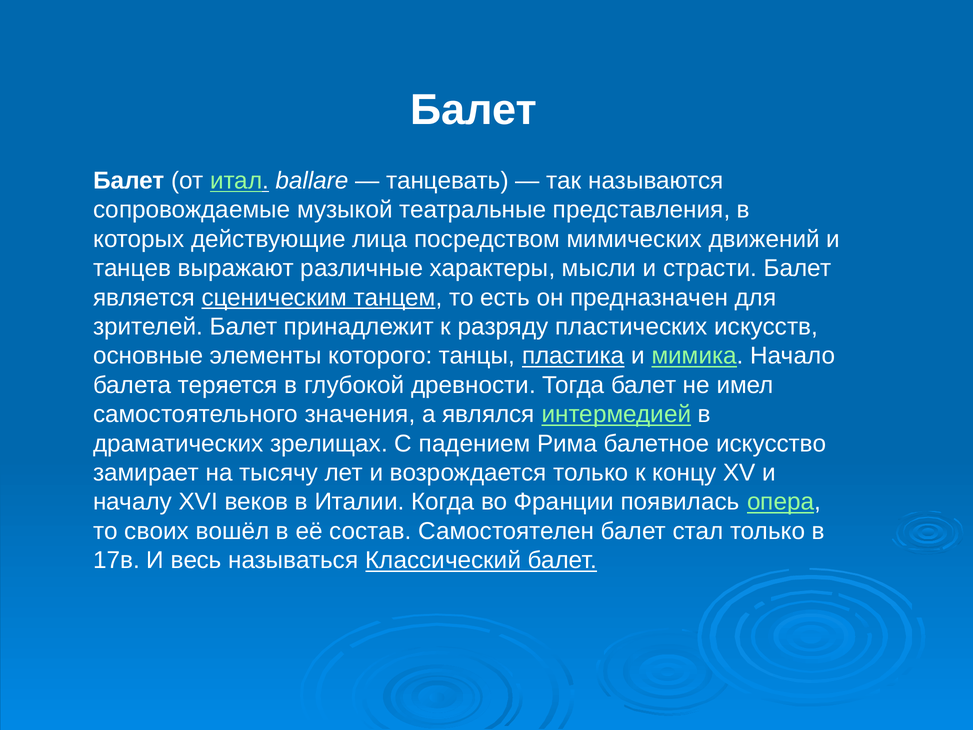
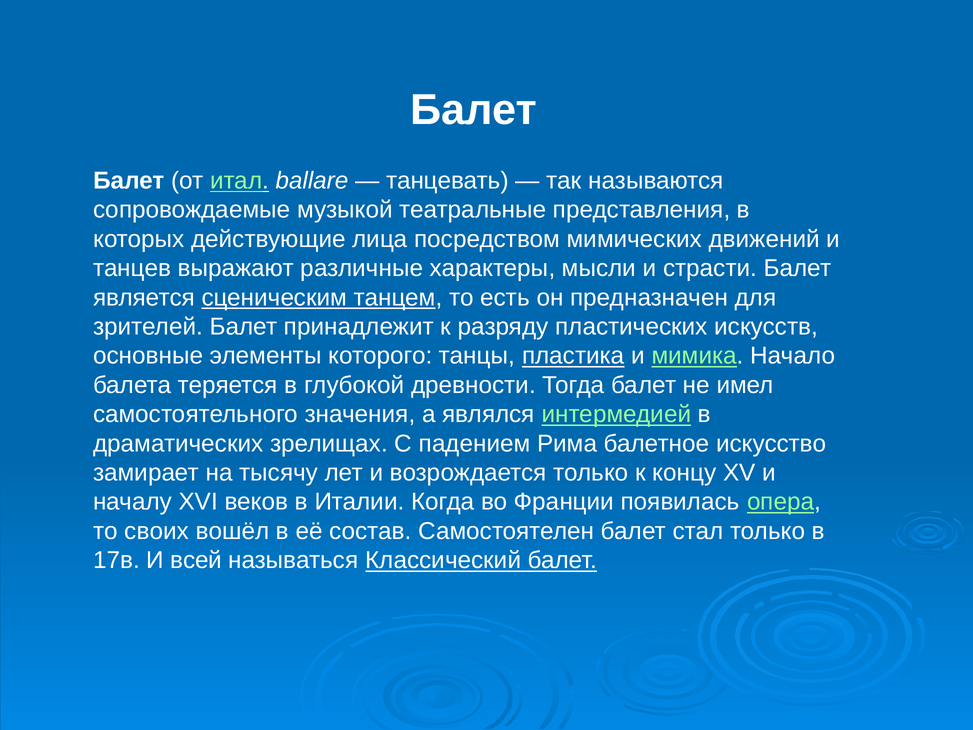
весь: весь -> всей
